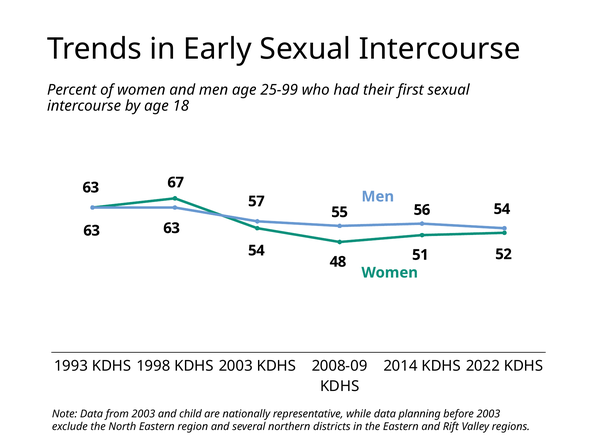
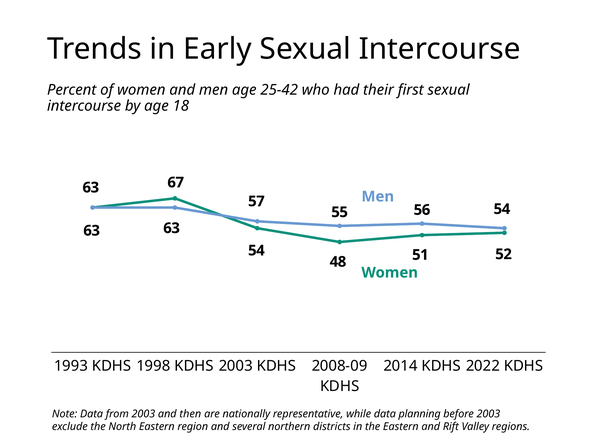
25-99: 25-99 -> 25-42
child: child -> then
